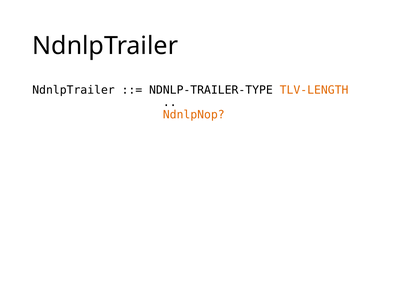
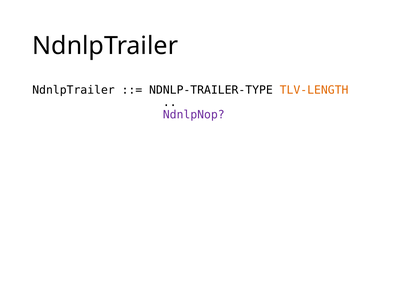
NdnlpNop colour: orange -> purple
